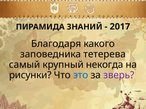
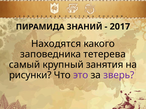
Благодаря: Благодаря -> Находятся
некогда: некогда -> занятия
это colour: blue -> purple
